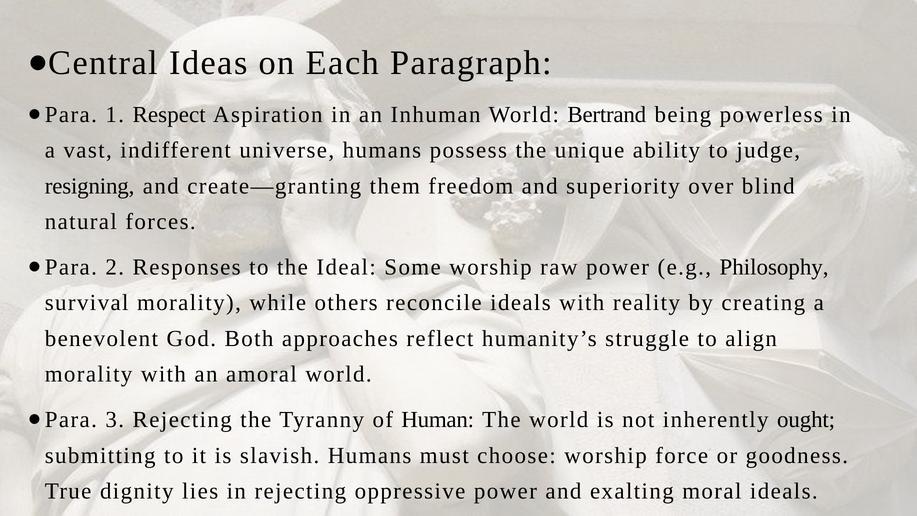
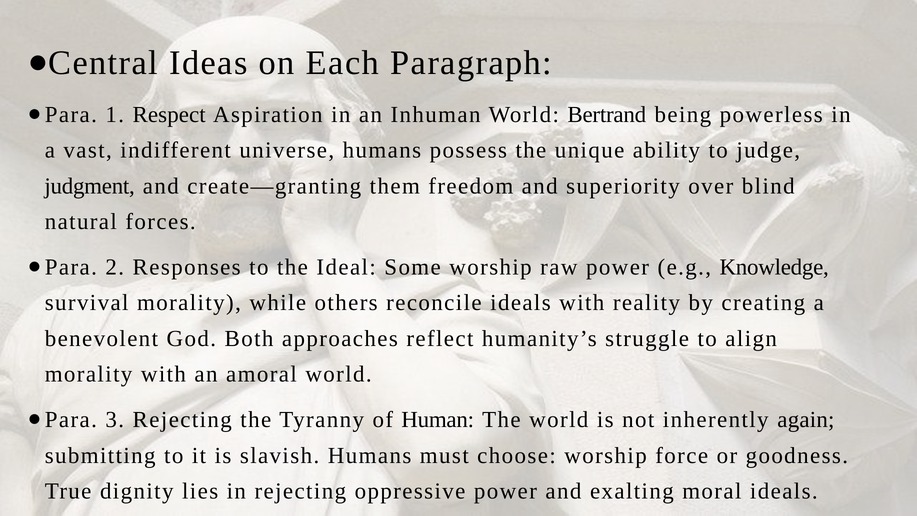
resigning: resigning -> judgment
Philosophy: Philosophy -> Knowledge
ought: ought -> again
